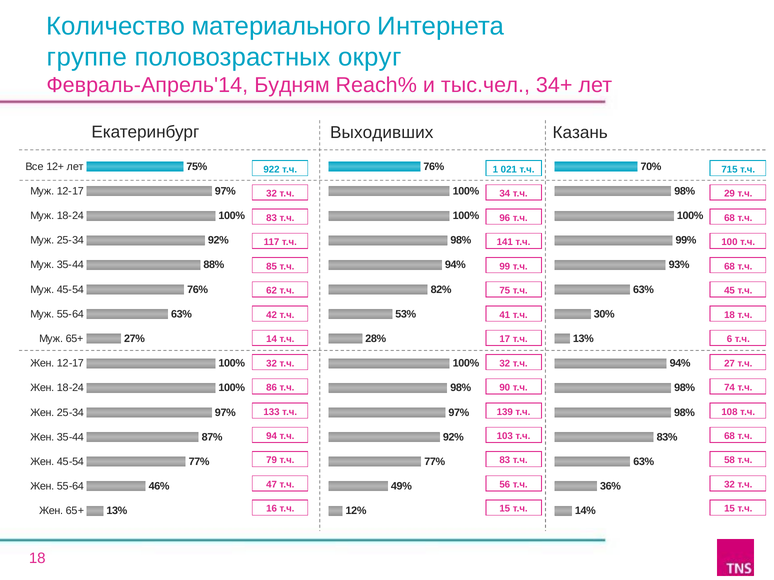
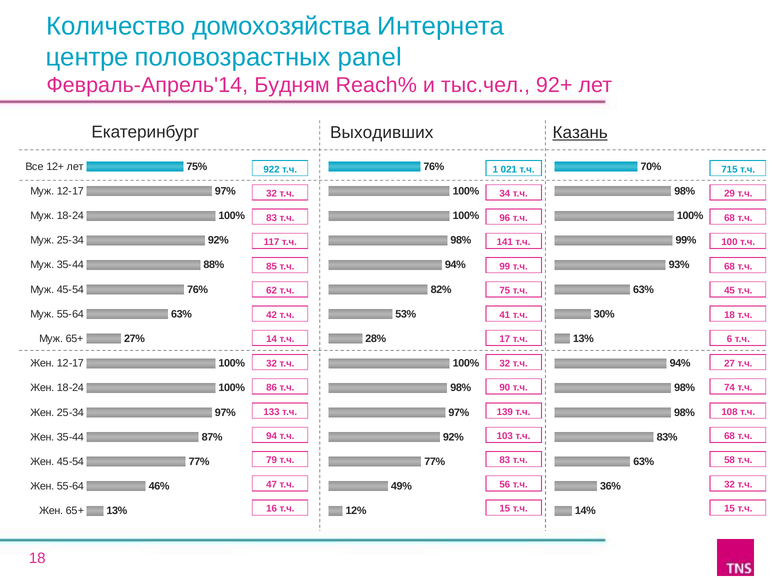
материального: материального -> домохозяйства
группе: группе -> центре
округ: округ -> panel
34+: 34+ -> 92+
Казань underline: none -> present
